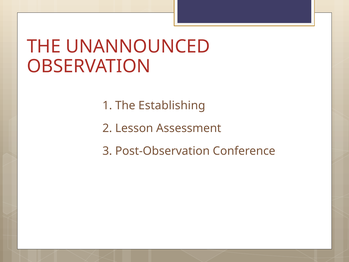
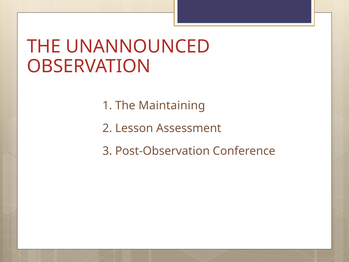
Establishing: Establishing -> Maintaining
